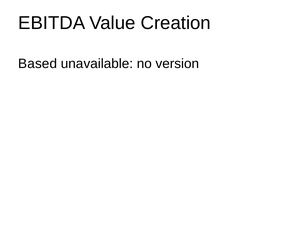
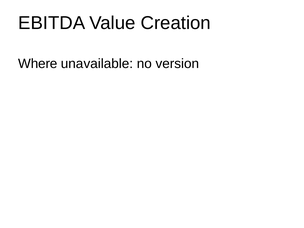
Based: Based -> Where
